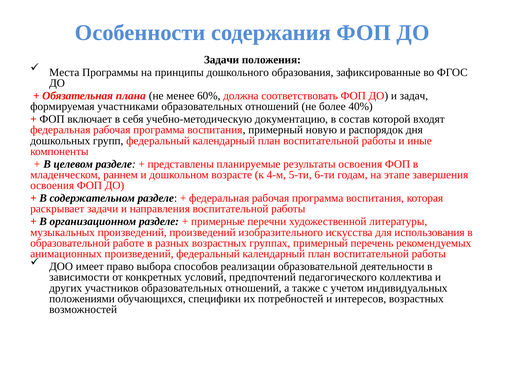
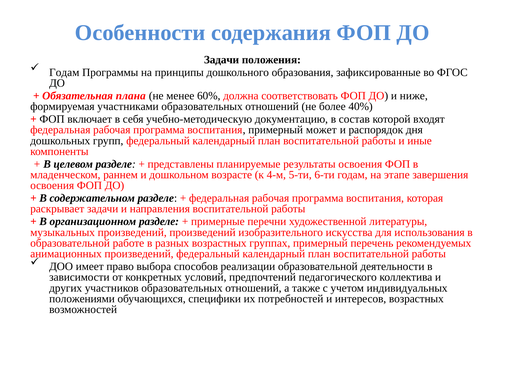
Места at (64, 72): Места -> Годам
задач: задач -> ниже
новую: новую -> может
